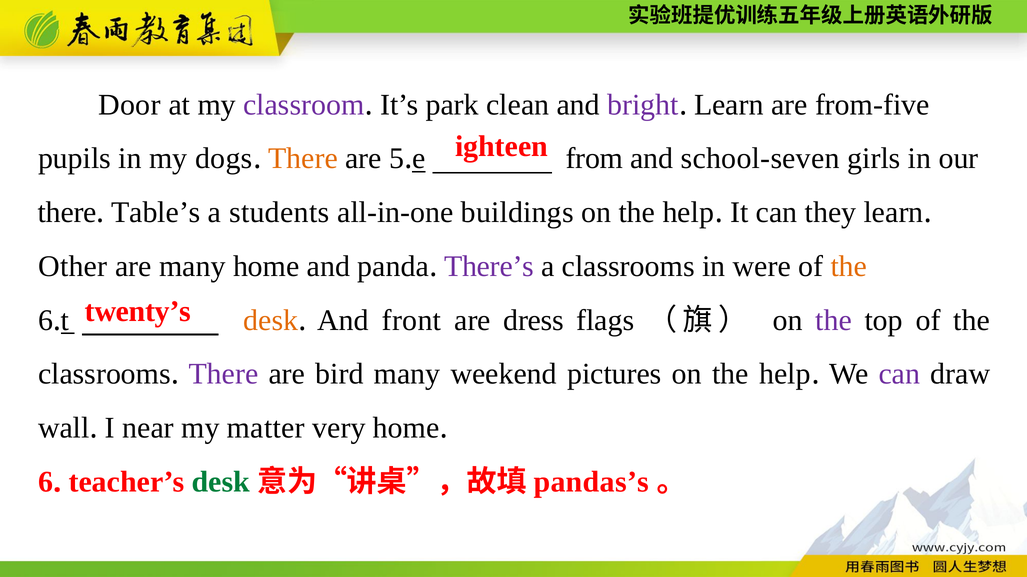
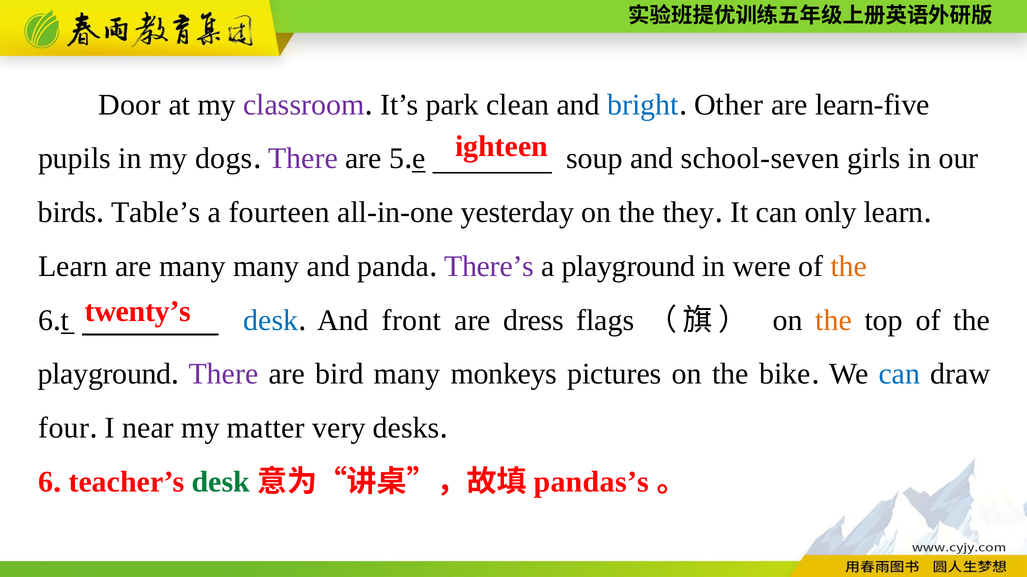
bright colour: purple -> blue
Learn at (729, 105): Learn -> Other
from-five: from-five -> learn-five
There at (303, 159) colour: orange -> purple
from: from -> soup
there at (67, 213): there -> birds
students: students -> fourteen
buildings: buildings -> yesterday
help at (688, 213): help -> they
they: they -> only
Other at (73, 267): Other -> Learn
many home: home -> many
a classrooms: classrooms -> playground
desk at (271, 321) colour: orange -> blue
the at (834, 321) colour: purple -> orange
classrooms at (104, 375): classrooms -> playground
weekend: weekend -> monkeys
pictures on the help: help -> bike
can at (899, 375) colour: purple -> blue
wall: wall -> four
very home: home -> desks
